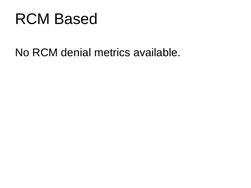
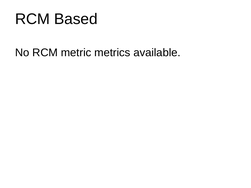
denial: denial -> metric
